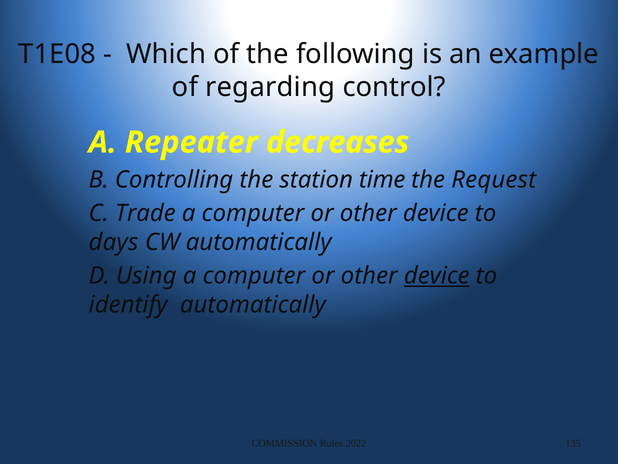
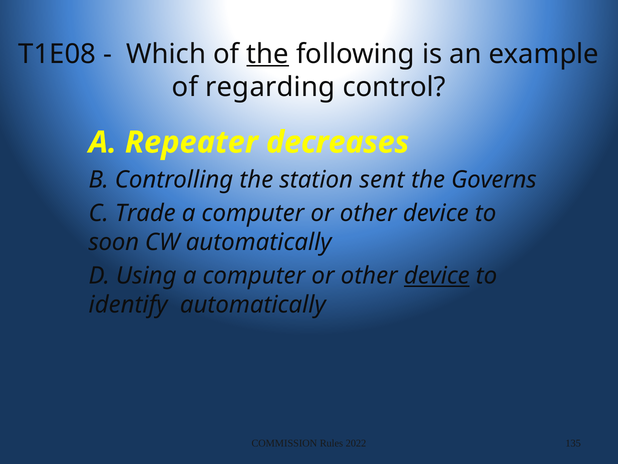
the at (268, 54) underline: none -> present
time: time -> sent
Request: Request -> Governs
days: days -> soon
